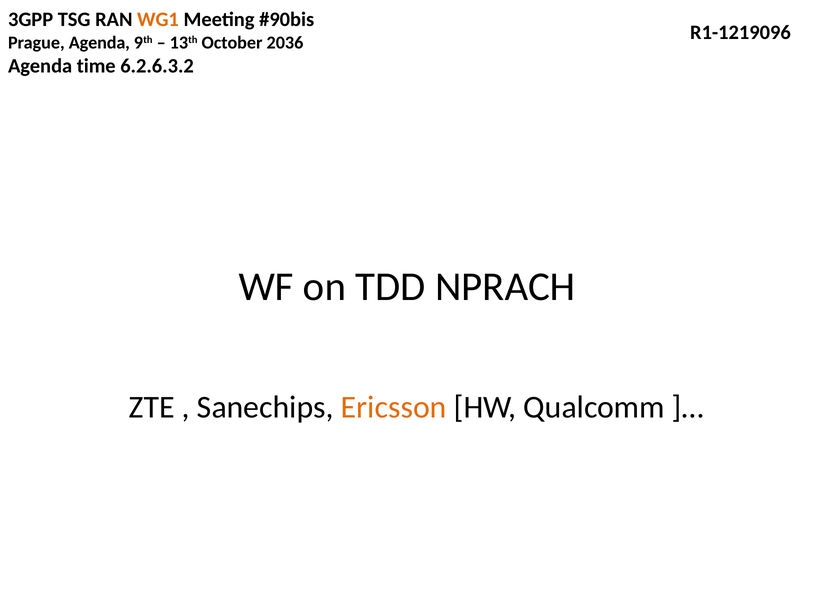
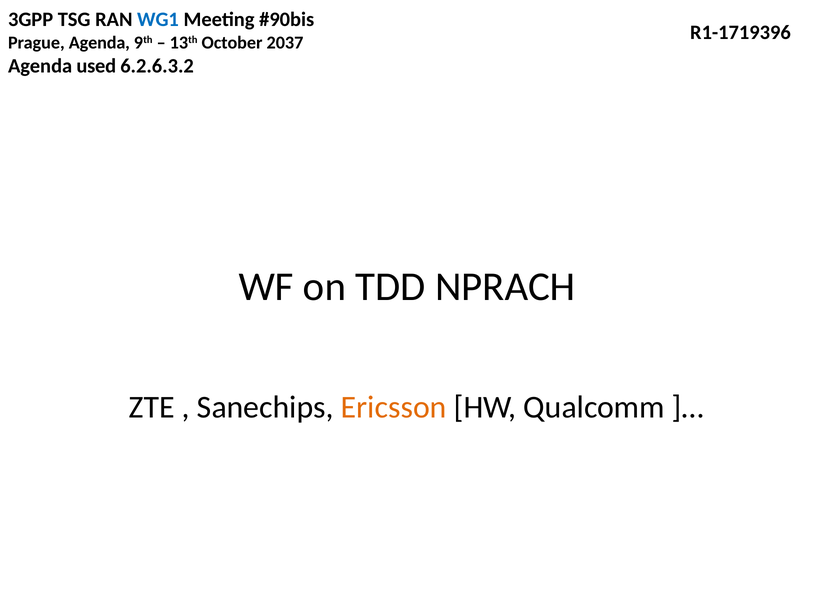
WG1 colour: orange -> blue
R1-1219096: R1-1219096 -> R1-1719396
2036: 2036 -> 2037
time: time -> used
